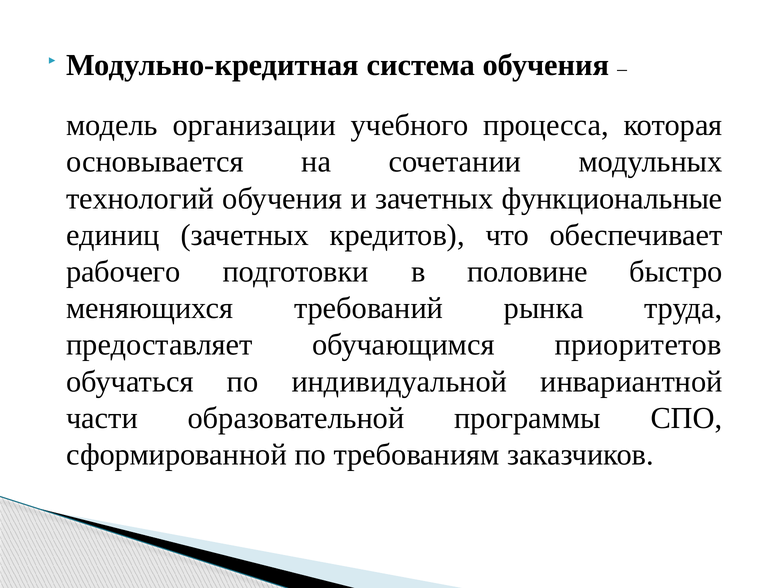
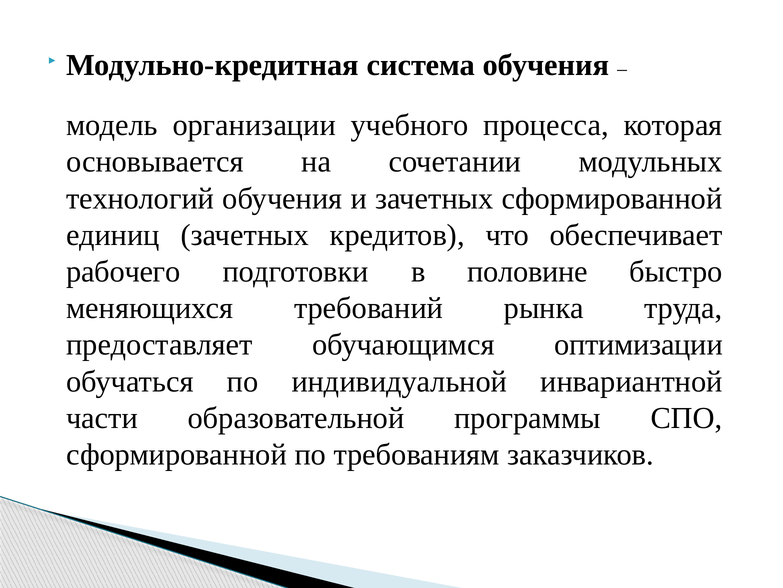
зачетных функциональные: функциональные -> сформированной
приоритетов: приоритетов -> оптимизации
